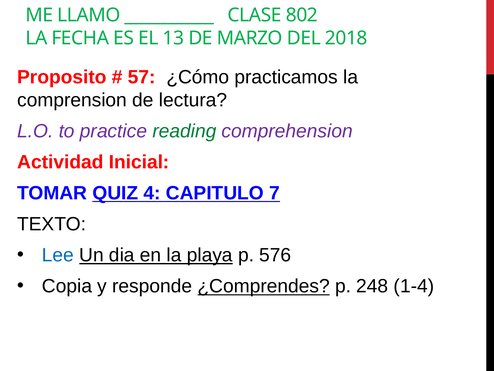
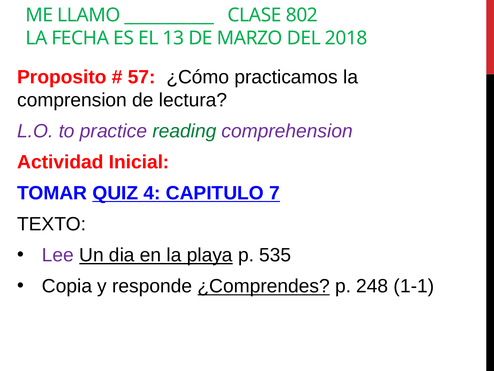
Lee colour: blue -> purple
576: 576 -> 535
1-4: 1-4 -> 1-1
